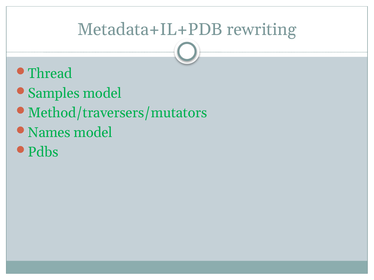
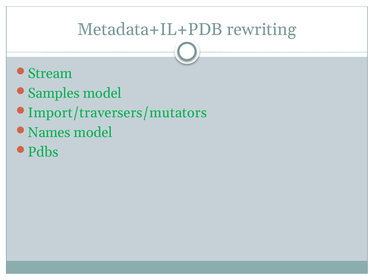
Thread: Thread -> Stream
Method/traversers/mutators: Method/traversers/mutators -> Import/traversers/mutators
